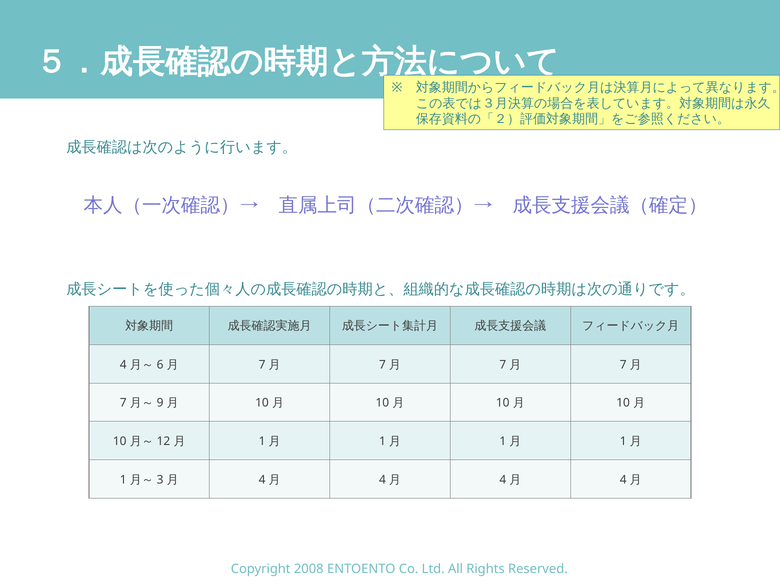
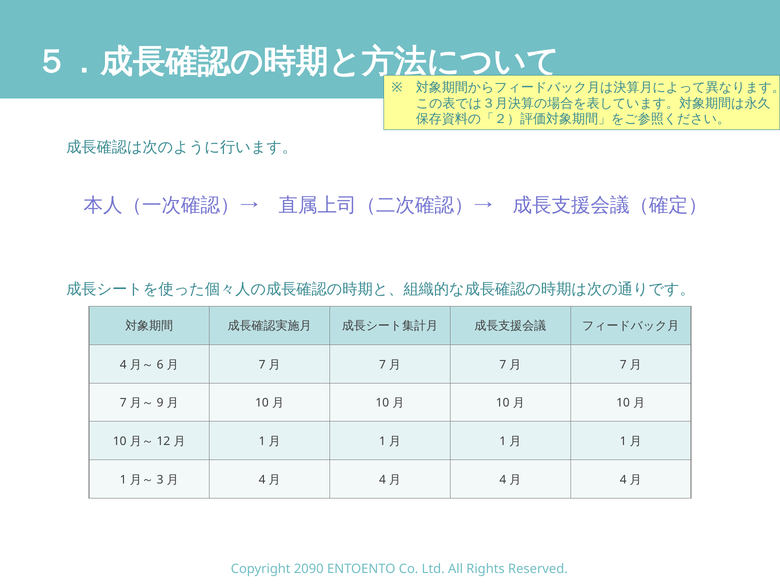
2008: 2008 -> 2090
